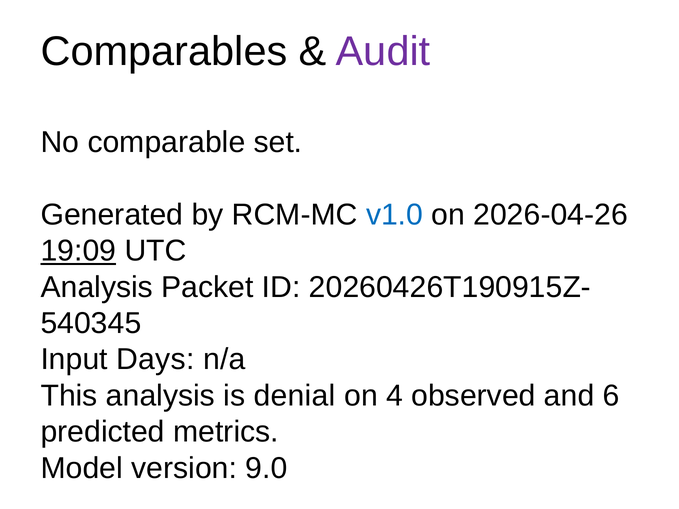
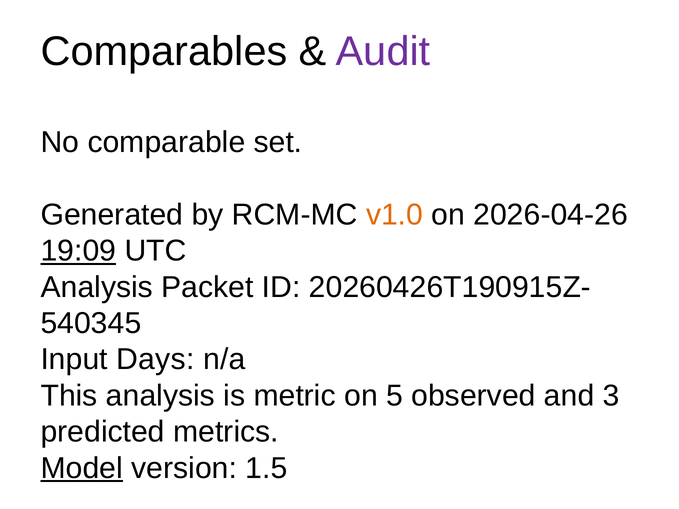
v1.0 colour: blue -> orange
denial: denial -> metric
4: 4 -> 5
6: 6 -> 3
Model underline: none -> present
9.0: 9.0 -> 1.5
